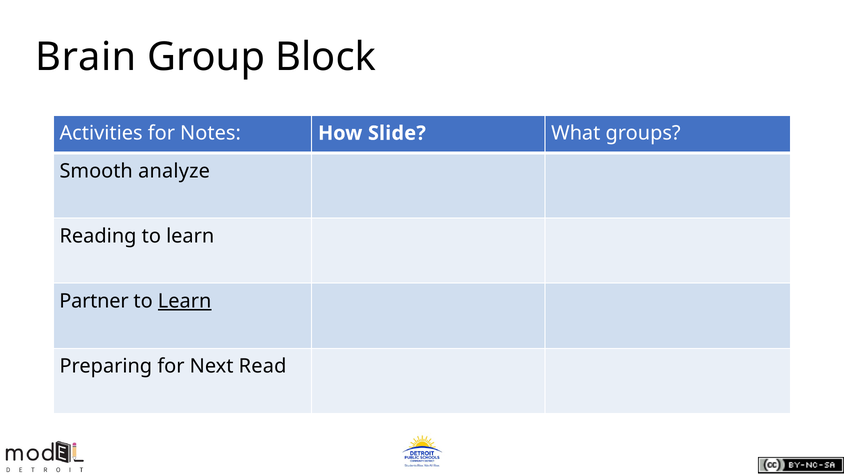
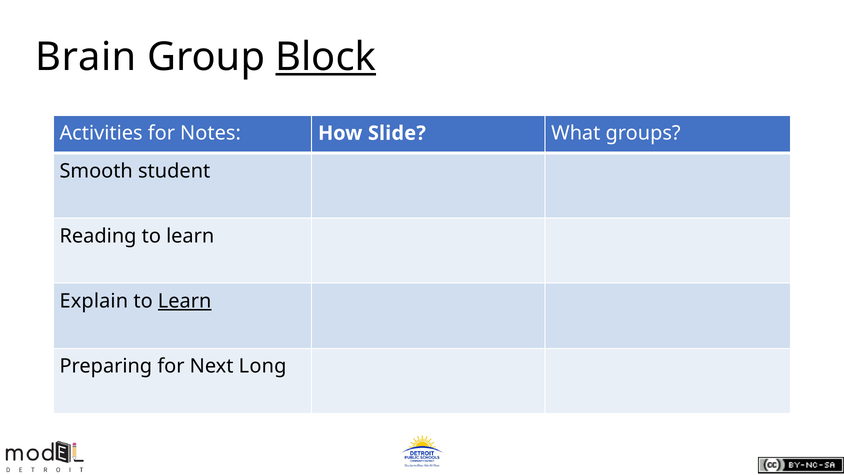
Block underline: none -> present
analyze: analyze -> student
Partner: Partner -> Explain
Read: Read -> Long
